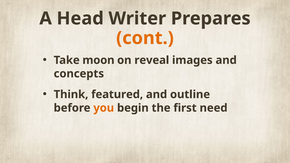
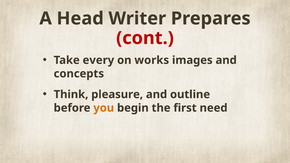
cont colour: orange -> red
moon: moon -> every
reveal: reveal -> works
featured: featured -> pleasure
